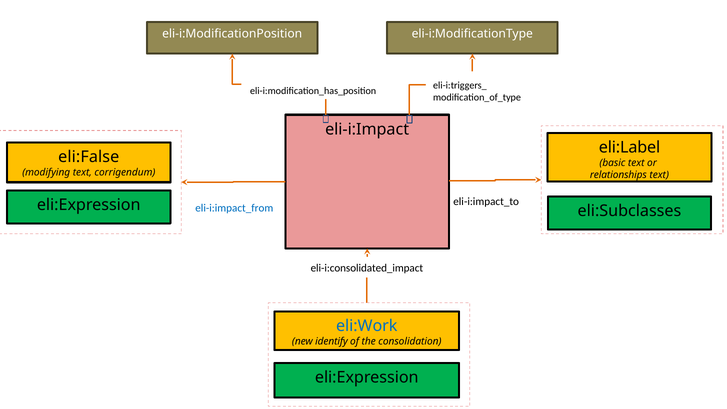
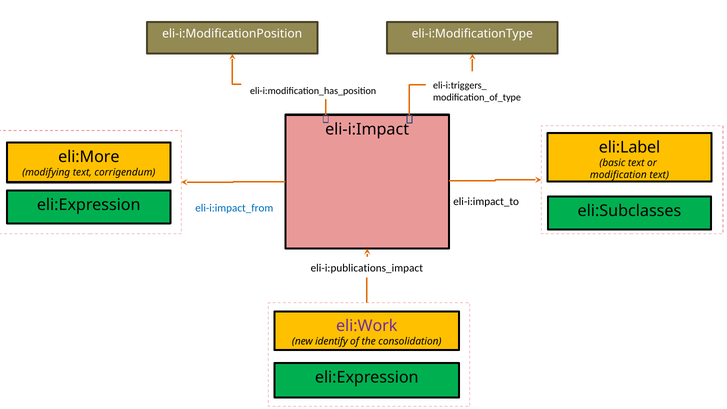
eli:False: eli:False -> eli:More
relationships: relationships -> modification
eli-i:consolidated_impact: eli-i:consolidated_impact -> eli-i:publications_impact
eli:Work colour: blue -> purple
